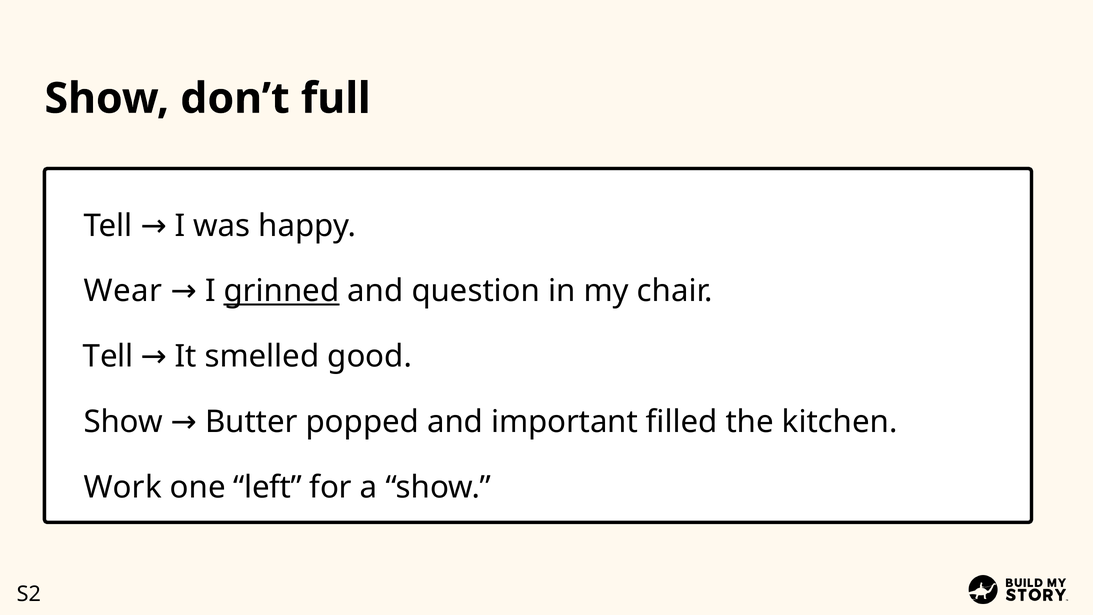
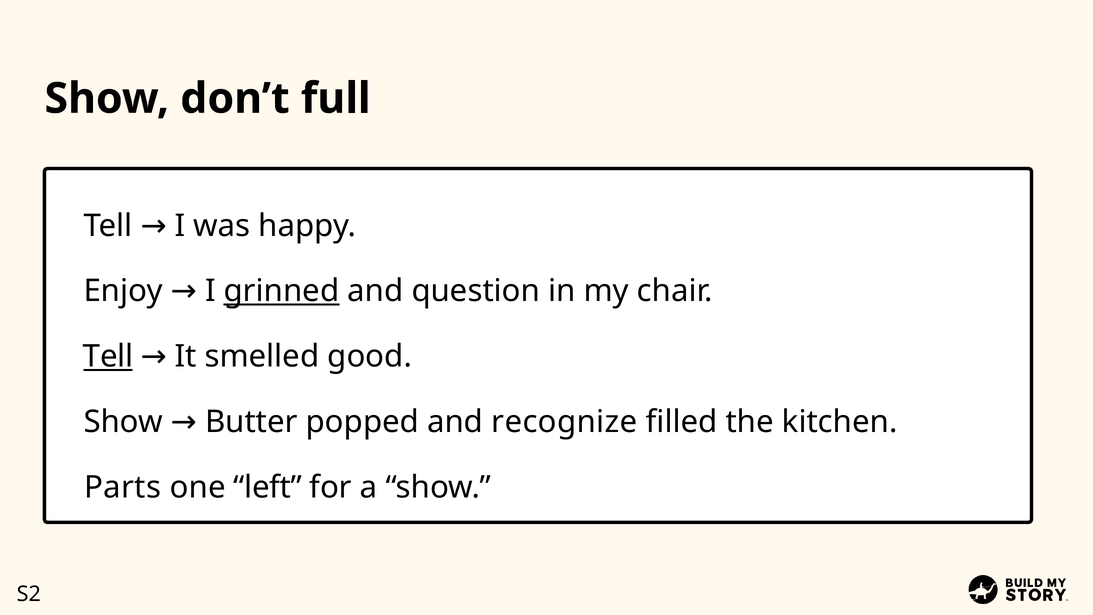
Wear: Wear -> Enjoy
Tell at (108, 356) underline: none -> present
important: important -> recognize
Work: Work -> Parts
